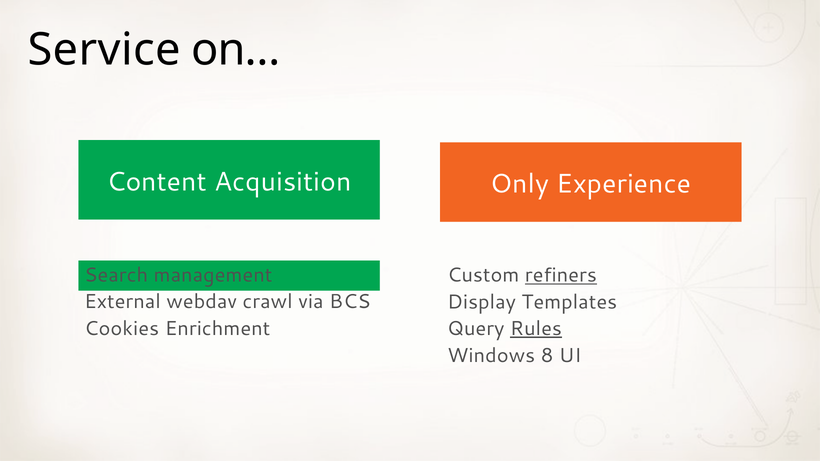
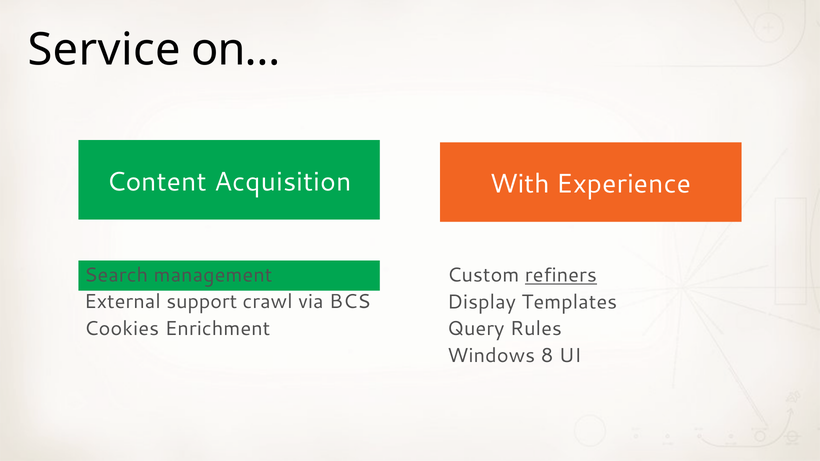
Only: Only -> With
webdav: webdav -> support
Rules underline: present -> none
